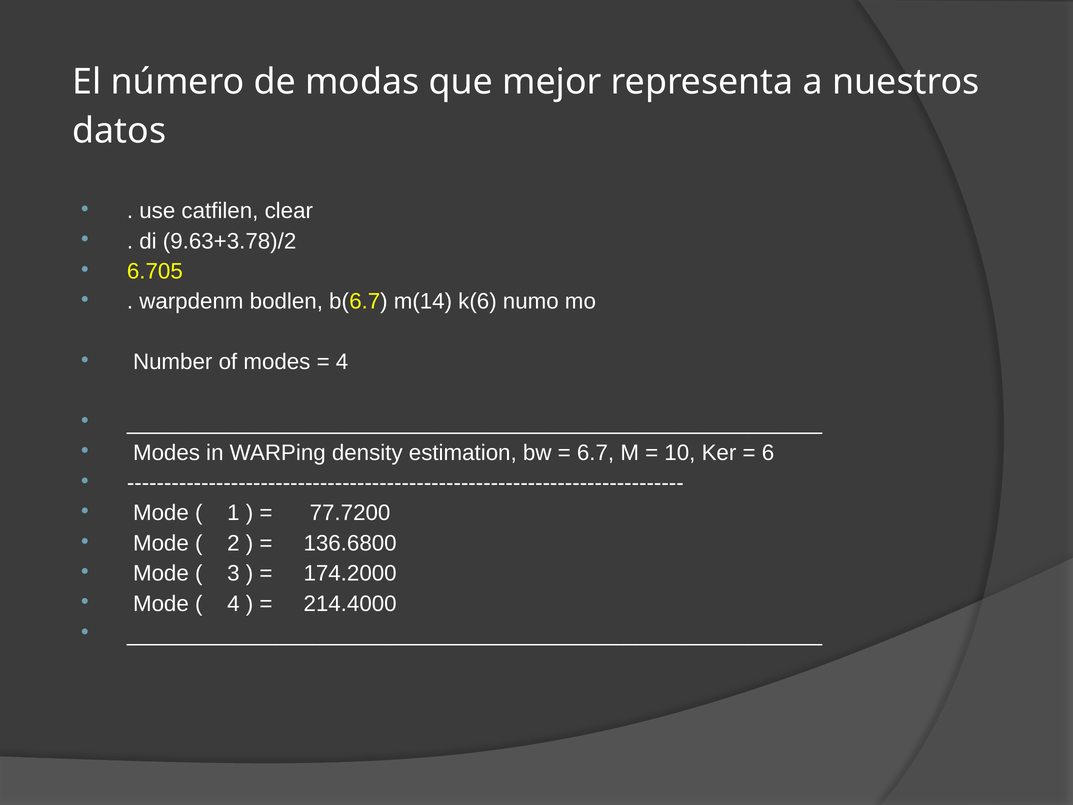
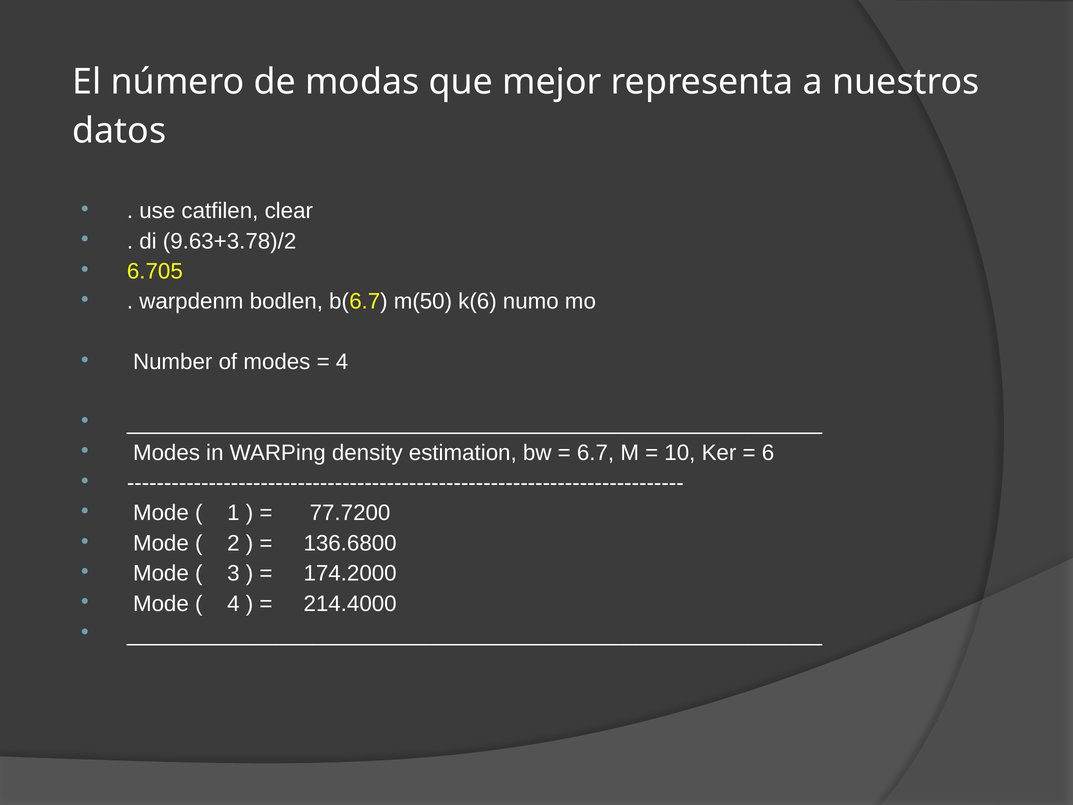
m(14: m(14 -> m(50
